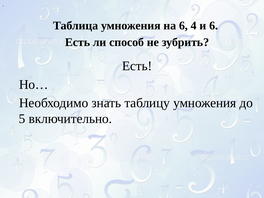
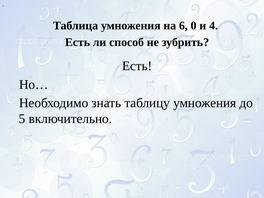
4: 4 -> 0
и 6: 6 -> 4
